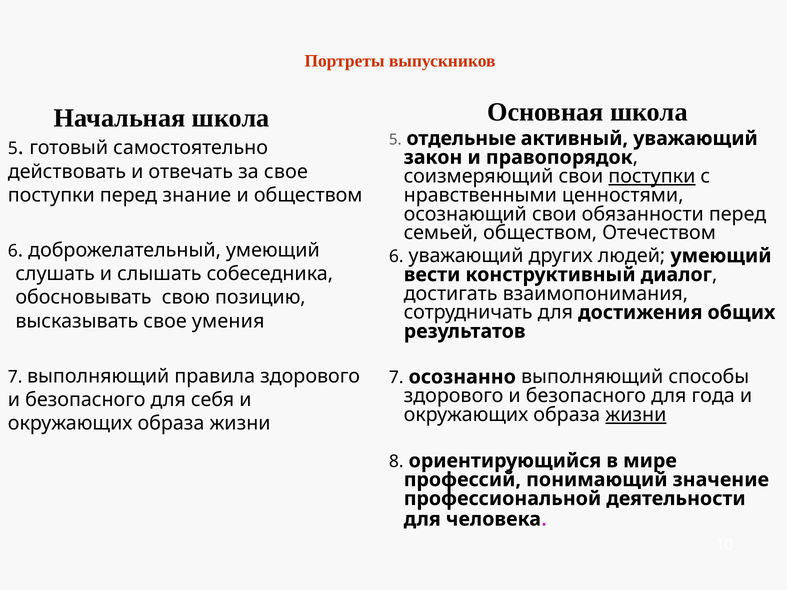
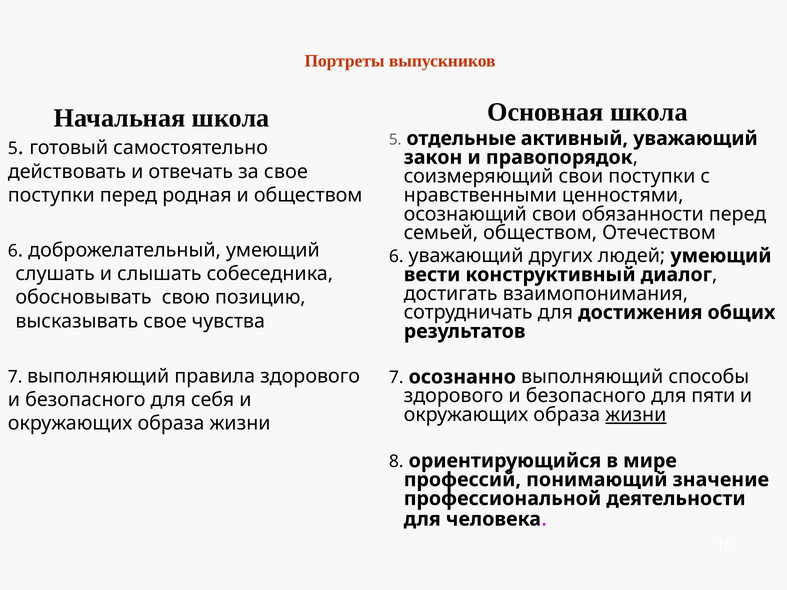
поступки at (652, 176) underline: present -> none
знание: знание -> родная
умения: умения -> чувства
года: года -> пяти
